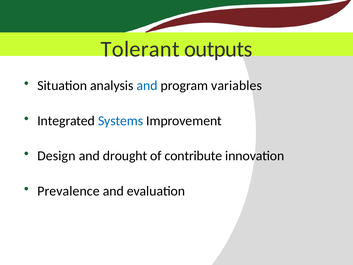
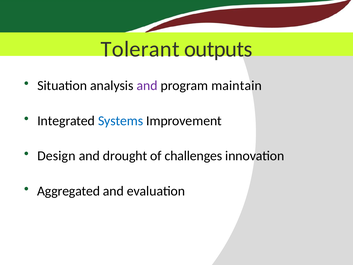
and at (147, 86) colour: blue -> purple
variables: variables -> maintain
contribute: contribute -> challenges
Prevalence: Prevalence -> Aggregated
